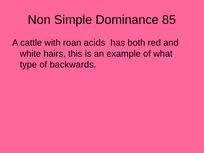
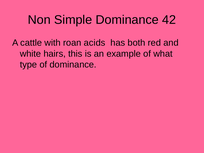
85: 85 -> 42
of backwards: backwards -> dominance
